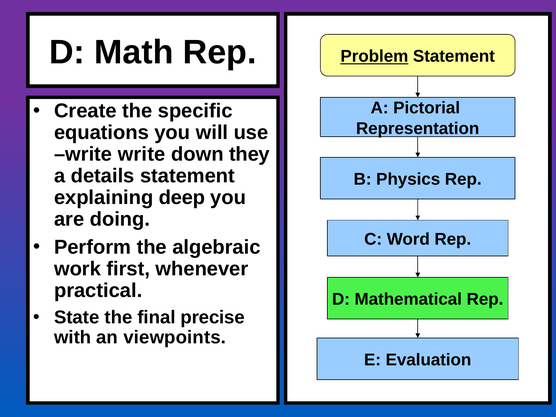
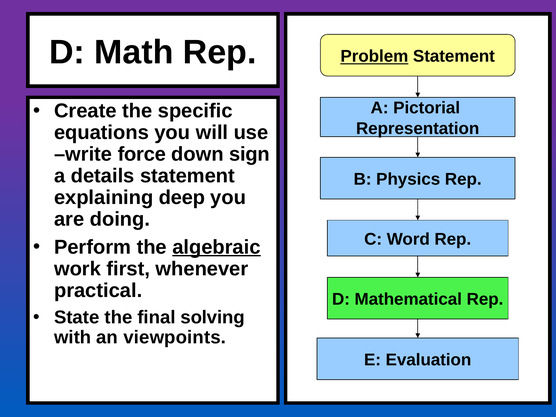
write write: write -> force
they: they -> sign
algebraic underline: none -> present
precise: precise -> solving
